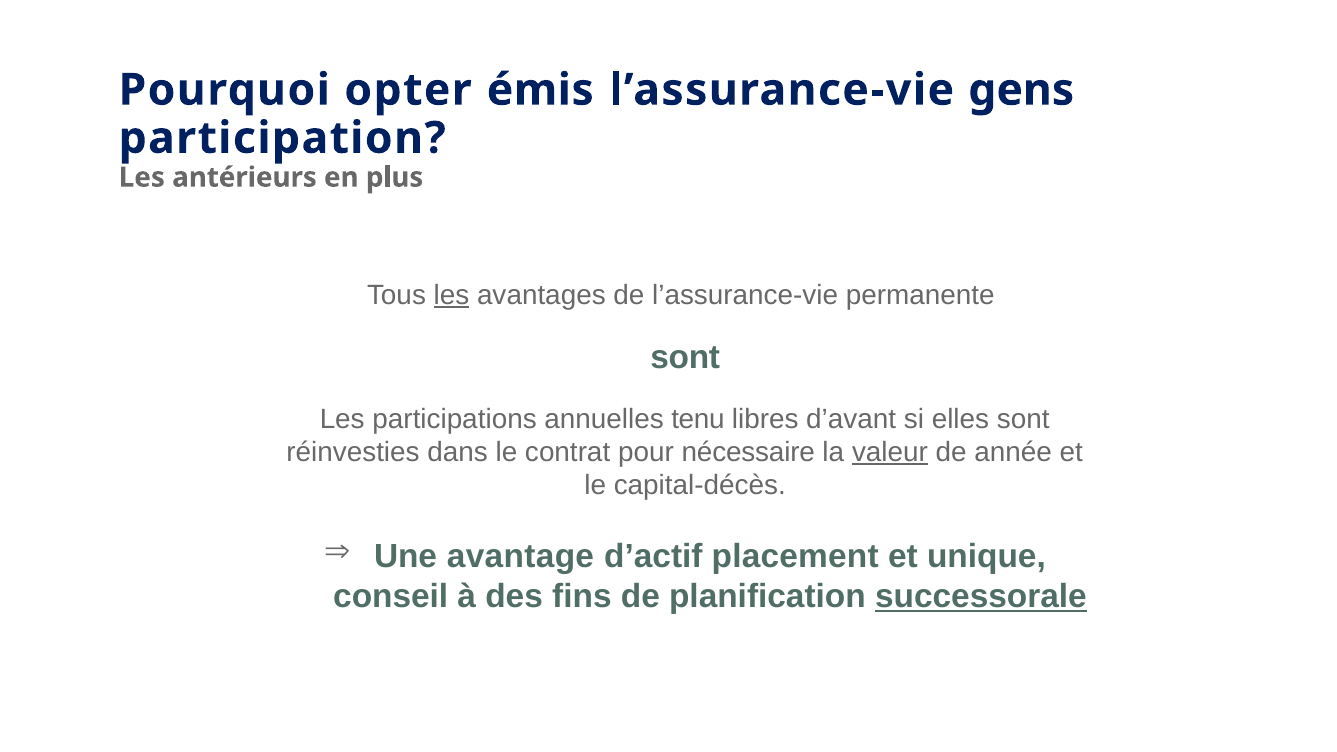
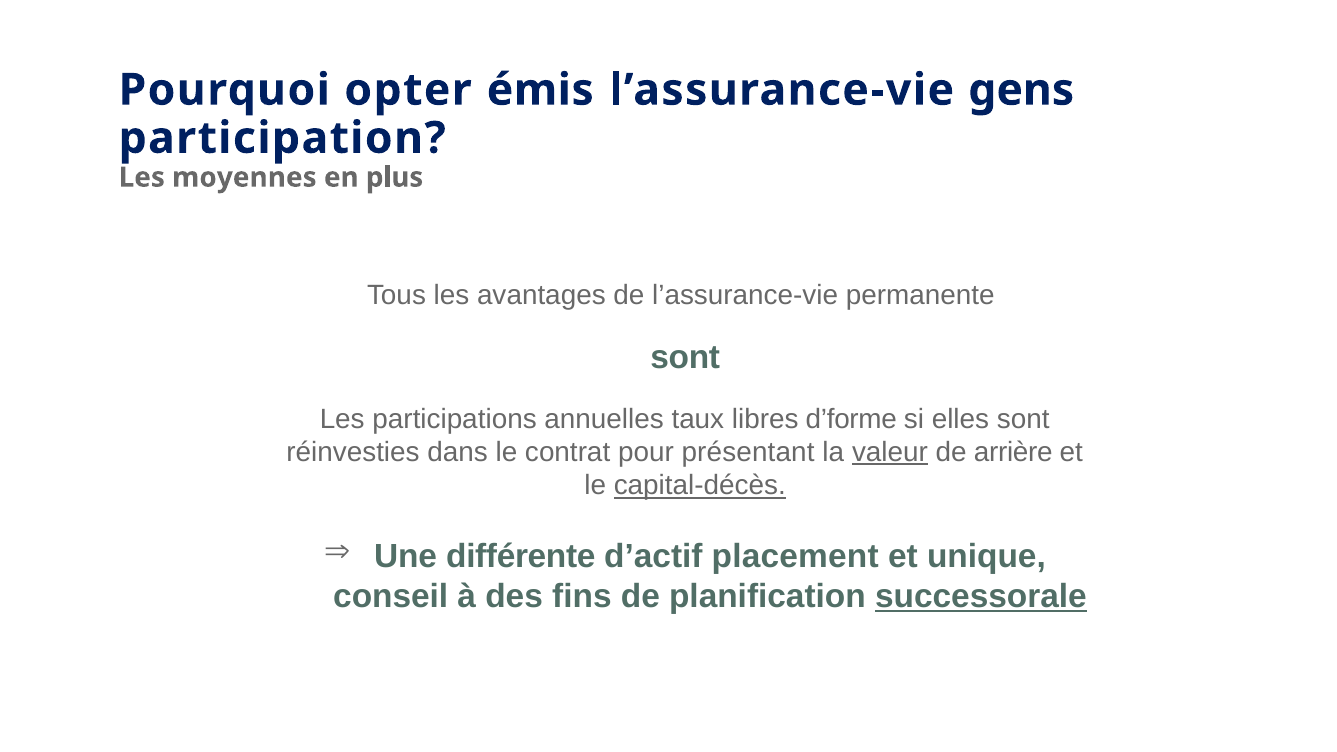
antérieurs: antérieurs -> moyennes
les at (452, 295) underline: present -> none
tenu: tenu -> taux
d’avant: d’avant -> d’forme
nécessaire: nécessaire -> présentant
année: année -> arrière
capital-décès underline: none -> present
avantage: avantage -> différente
